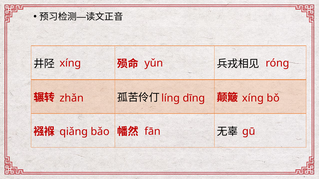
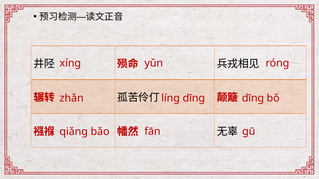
dīng xíng: xíng -> dīng
